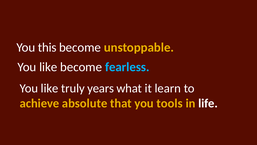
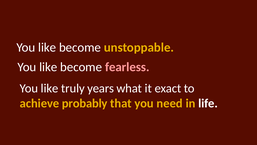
this at (47, 47): this -> like
fearless colour: light blue -> pink
learn: learn -> exact
absolute: absolute -> probably
tools: tools -> need
